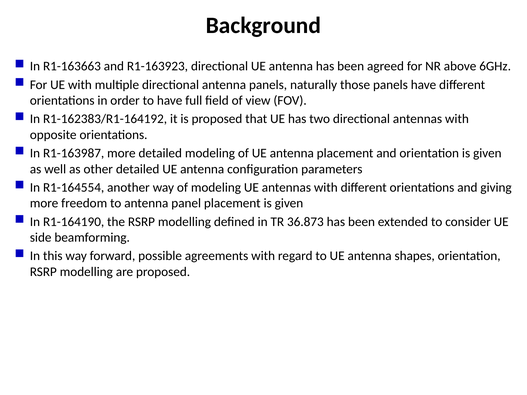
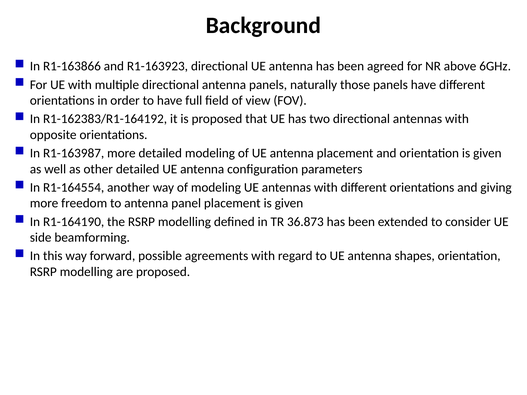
R1-163663: R1-163663 -> R1-163866
